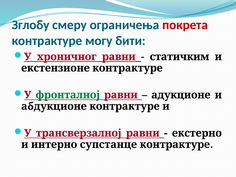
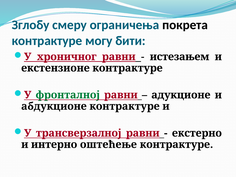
покрета colour: red -> black
статичким: статичким -> истезањем
супстанце: супстанце -> оштећење
